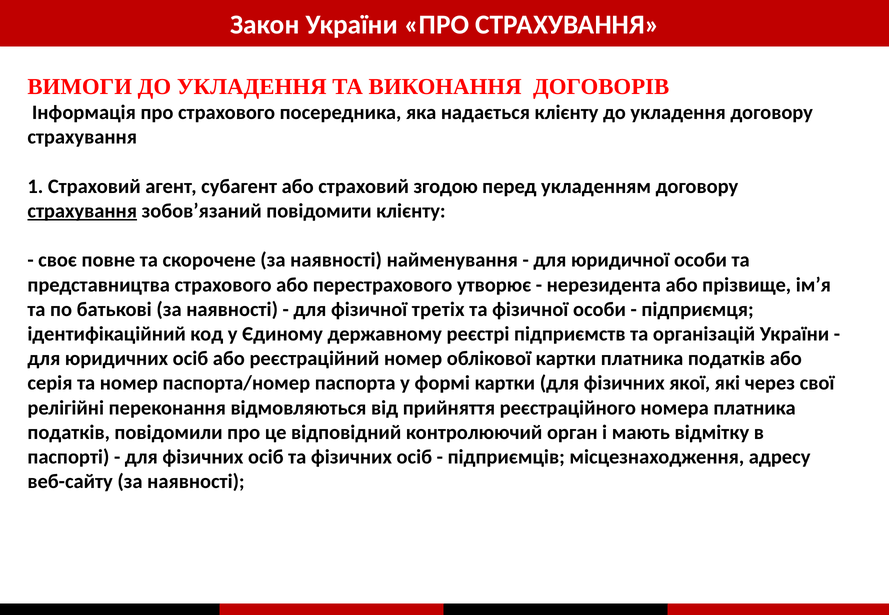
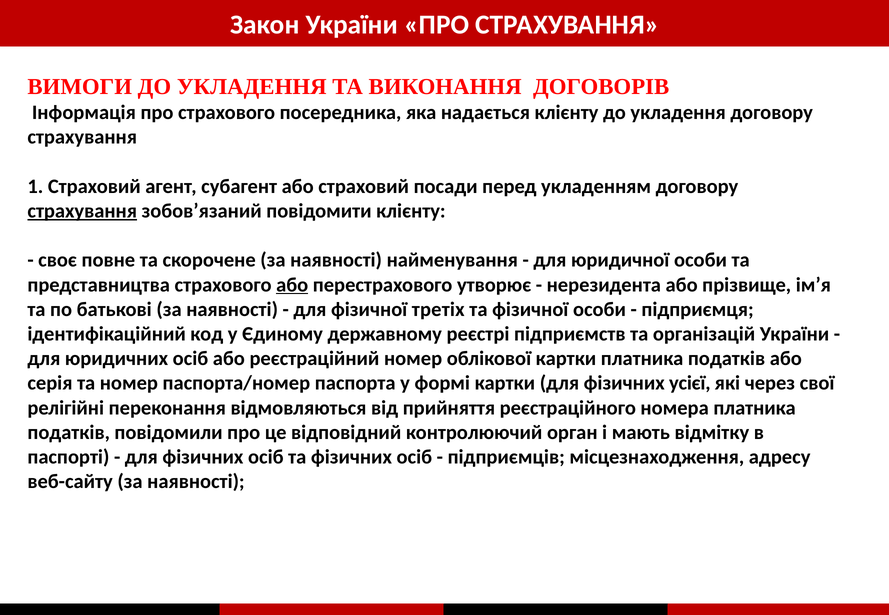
згодою: згодою -> посади
або at (292, 285) underline: none -> present
якої: якої -> усієї
